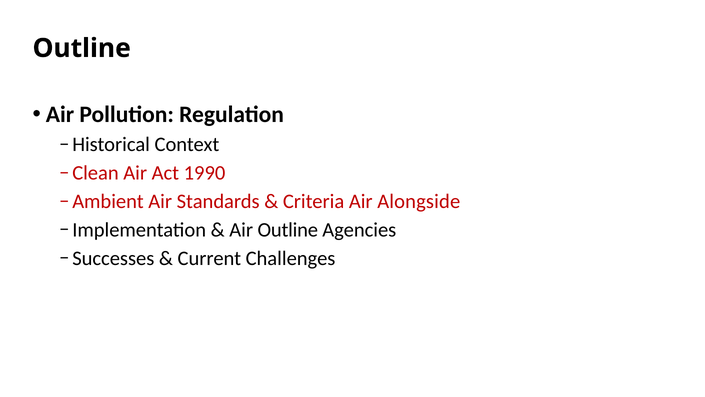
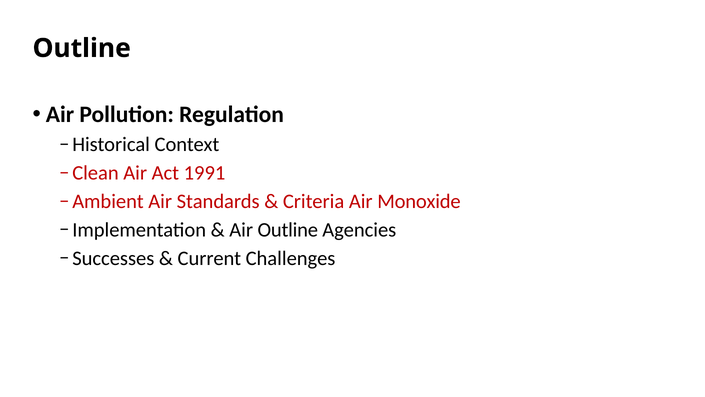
1990: 1990 -> 1991
Alongside: Alongside -> Monoxide
